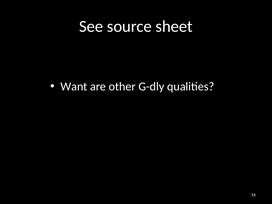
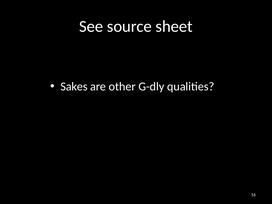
Want: Want -> Sakes
